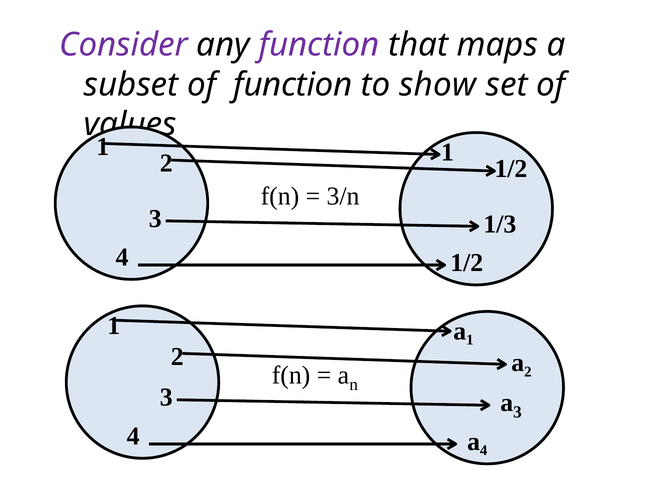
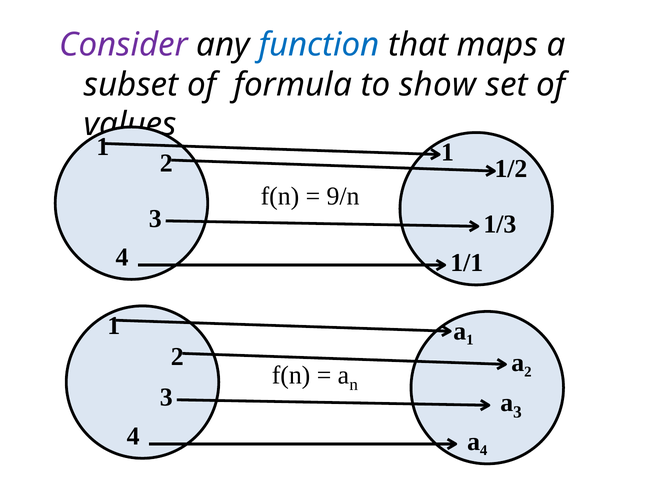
function at (319, 45) colour: purple -> blue
of function: function -> formula
3/n: 3/n -> 9/n
1/2 at (467, 263): 1/2 -> 1/1
